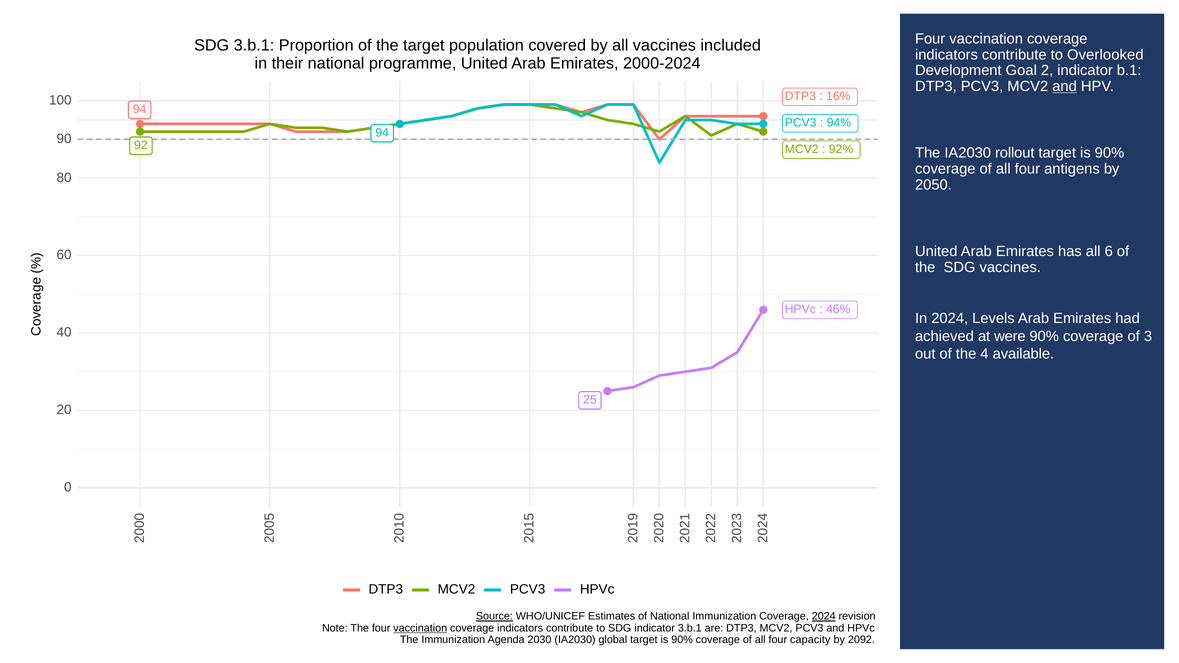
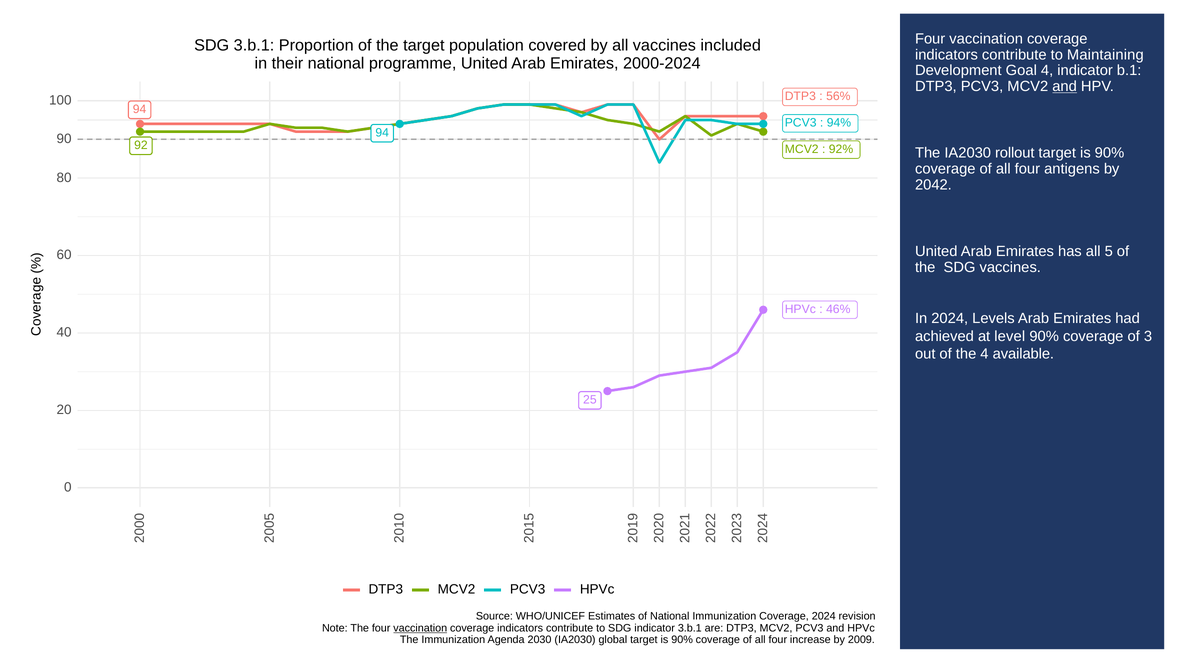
Overlooked: Overlooked -> Maintaining
Goal 2: 2 -> 4
16%: 16% -> 56%
2050: 2050 -> 2042
all 6: 6 -> 5
were: were -> level
Source underline: present -> none
2024 at (824, 617) underline: present -> none
capacity: capacity -> increase
2092: 2092 -> 2009
